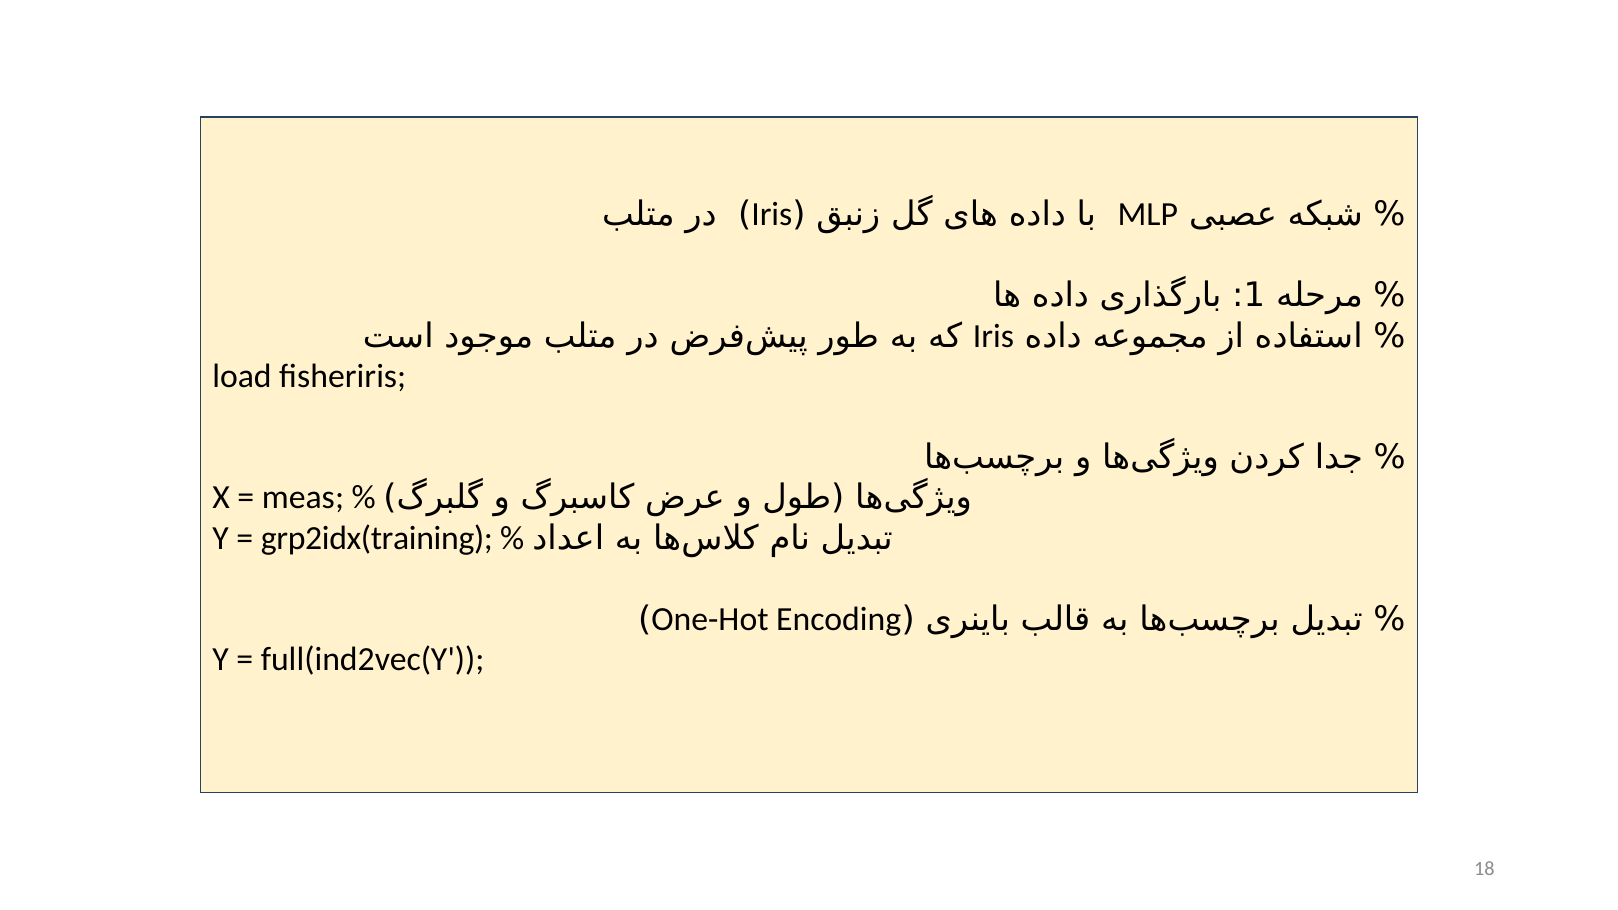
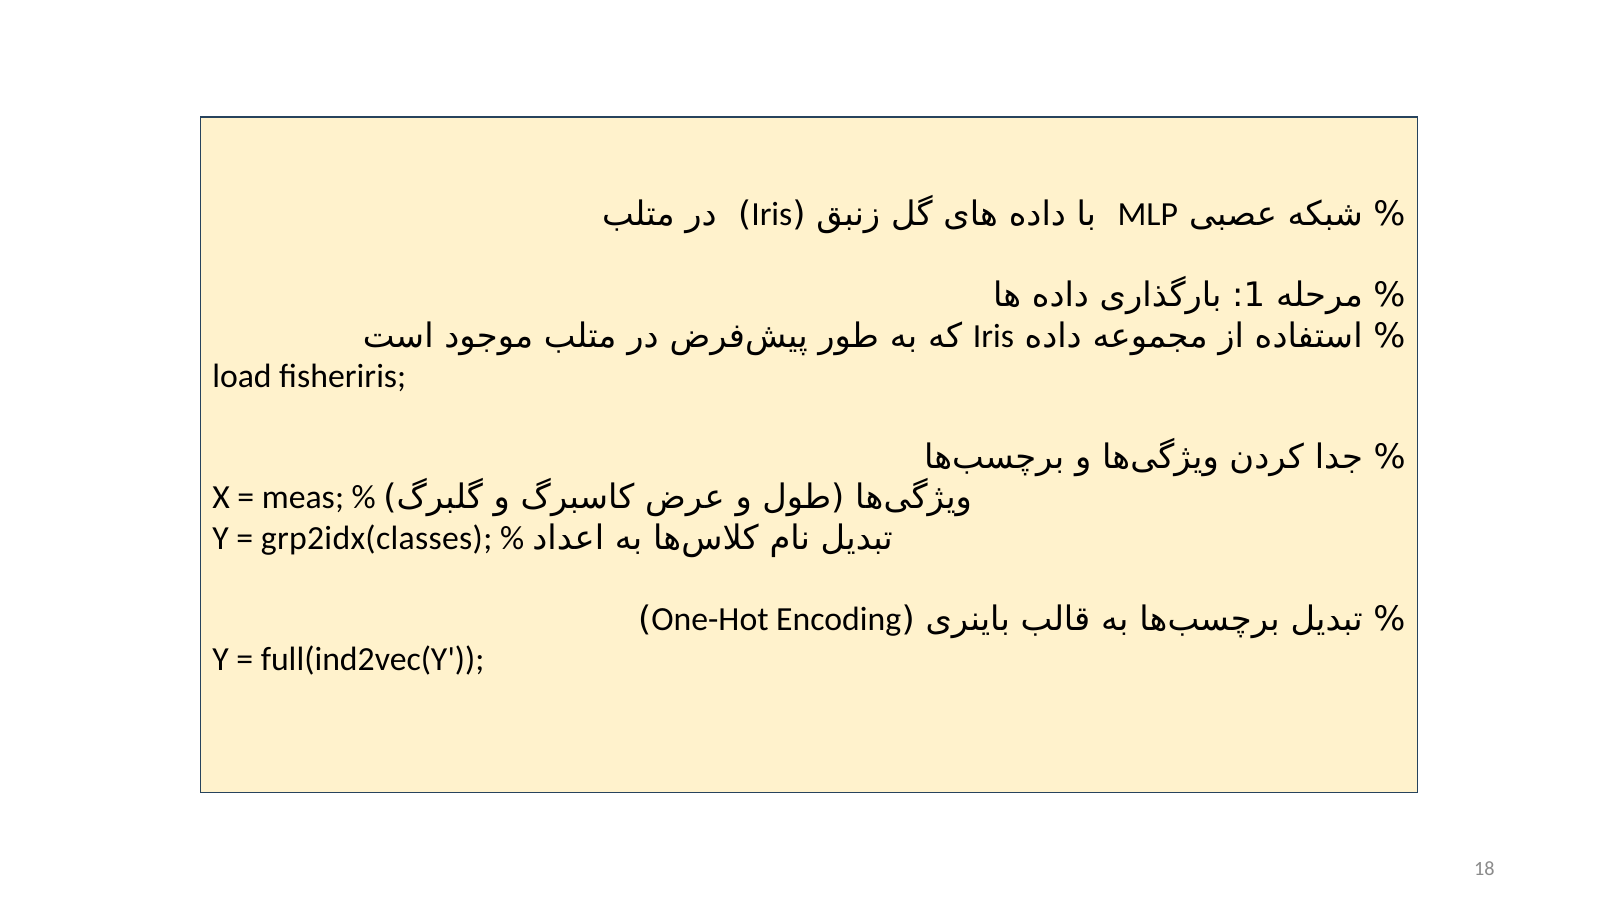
grp2idx(training: grp2idx(training -> grp2idx(classes
